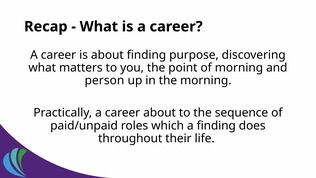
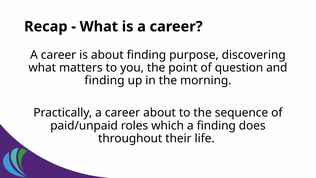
of morning: morning -> question
person at (104, 80): person -> finding
